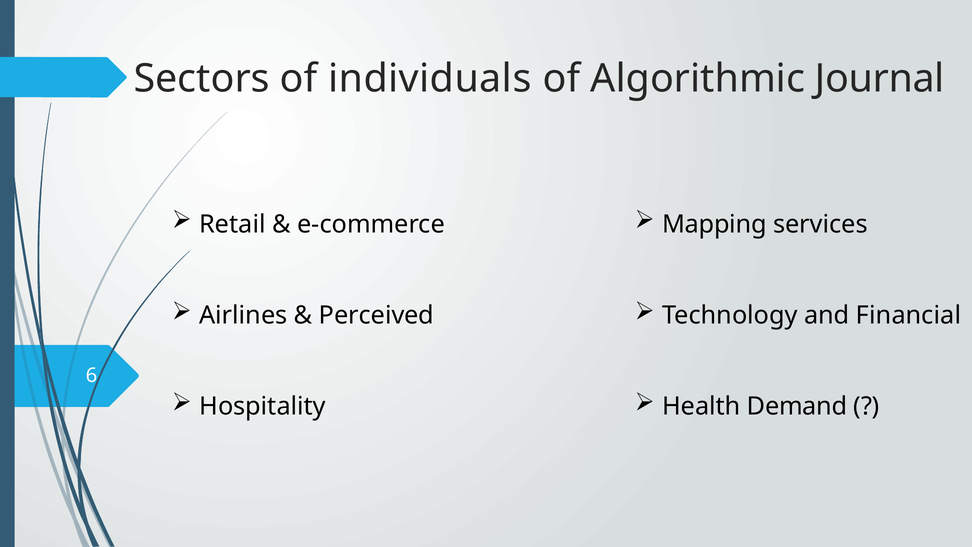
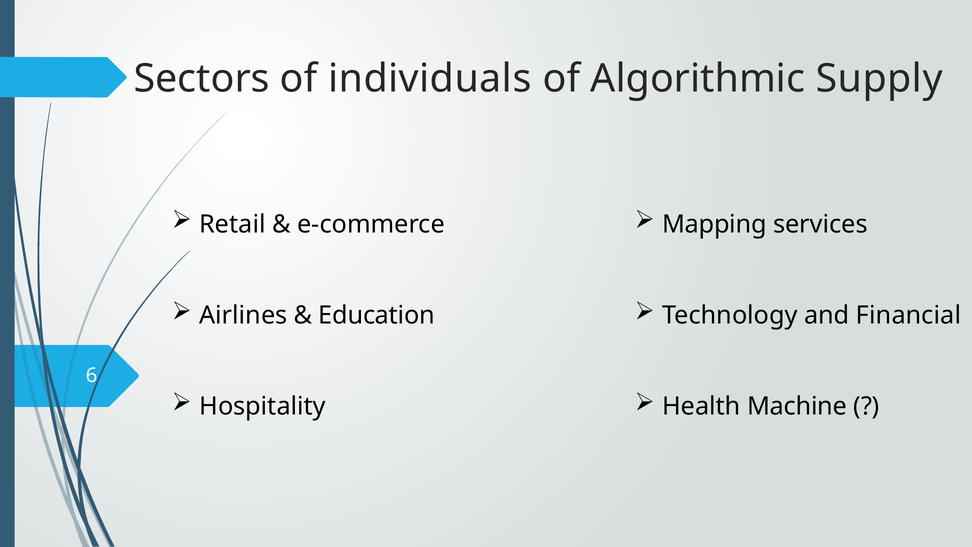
Journal: Journal -> Supply
Perceived: Perceived -> Education
Demand: Demand -> Machine
